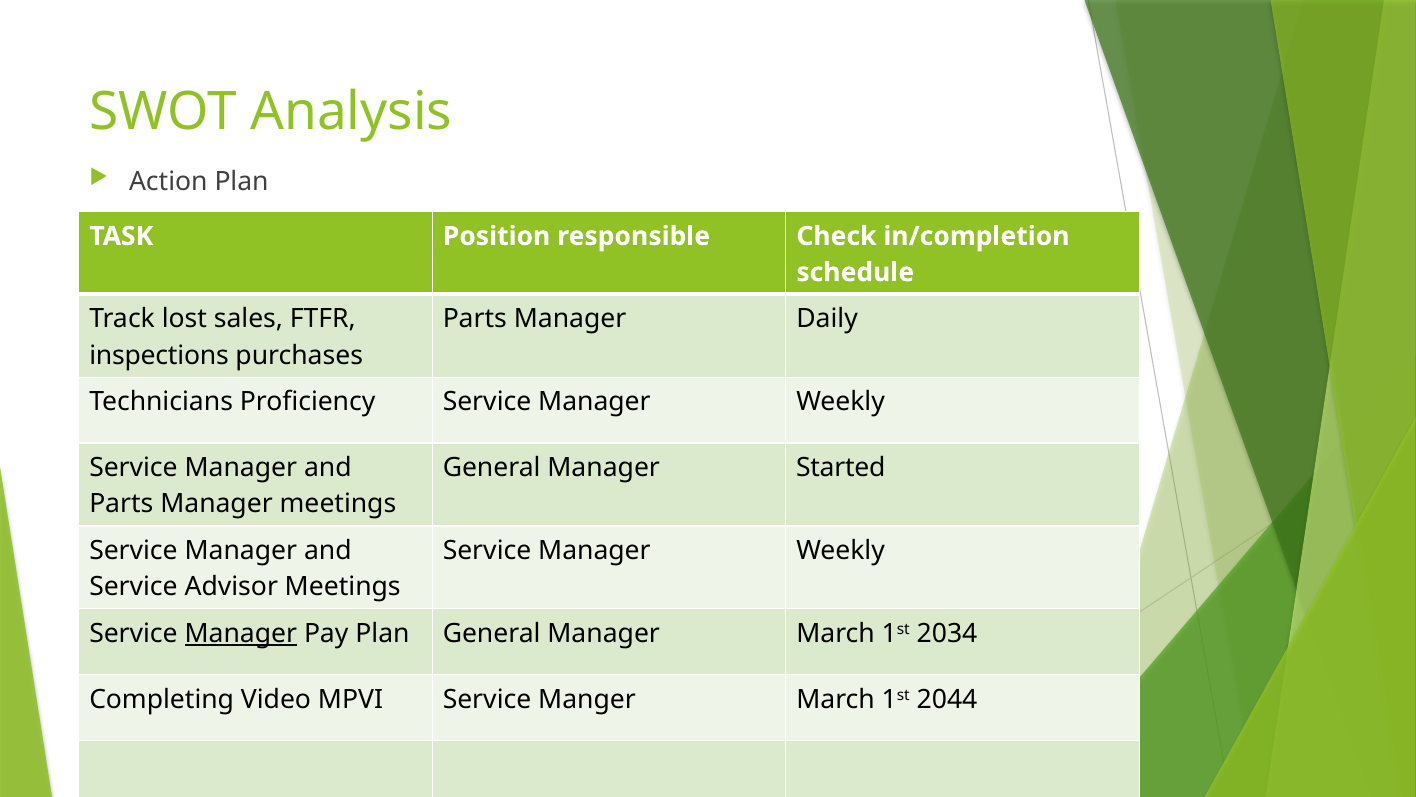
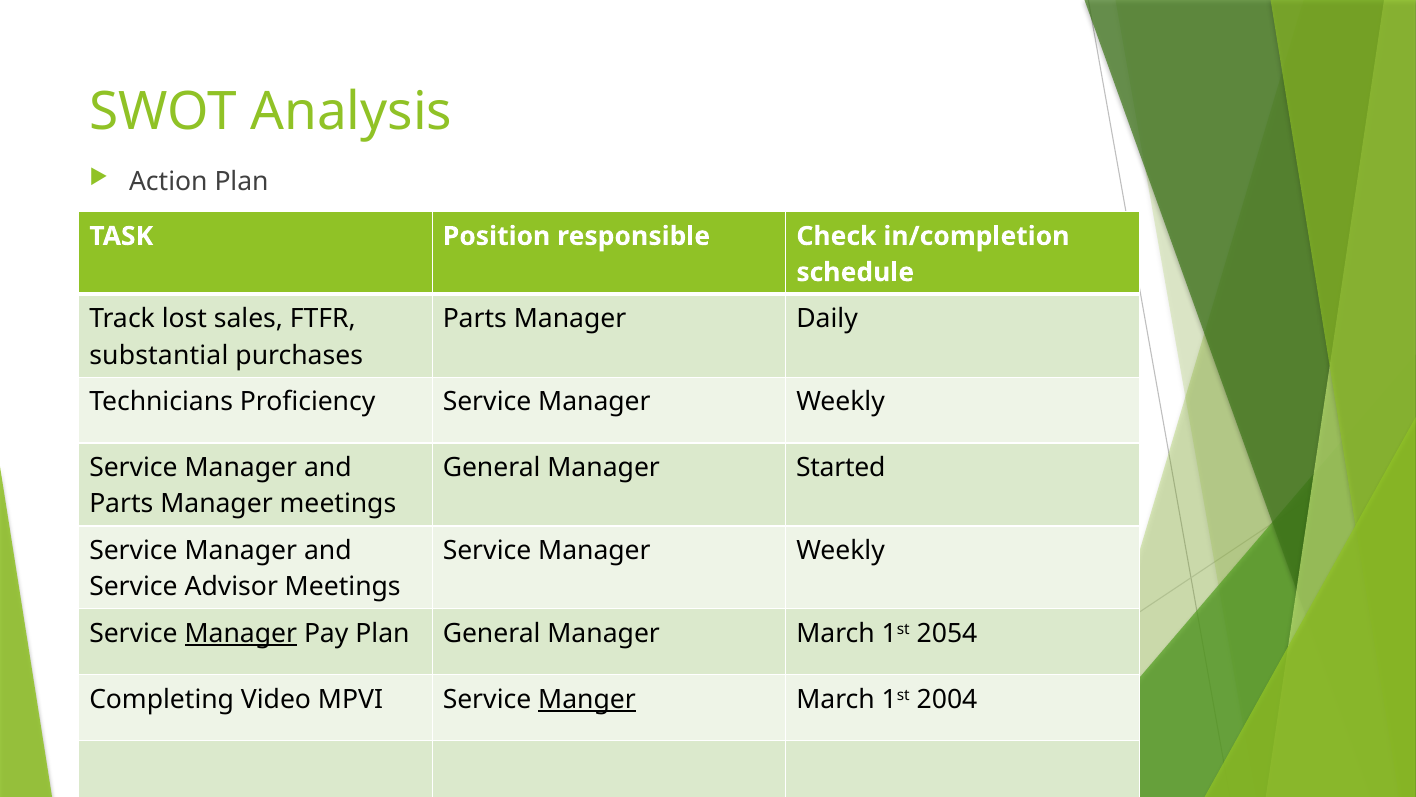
inspections: inspections -> substantial
2034: 2034 -> 2054
Manger underline: none -> present
2044: 2044 -> 2004
